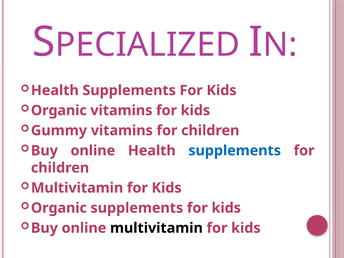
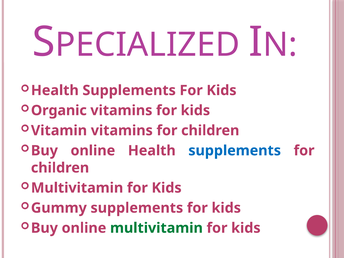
Gummy: Gummy -> Vitamin
Organic at (59, 208): Organic -> Gummy
multivitamin at (156, 228) colour: black -> green
